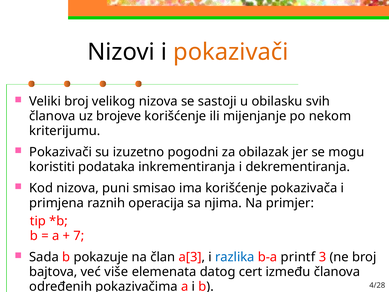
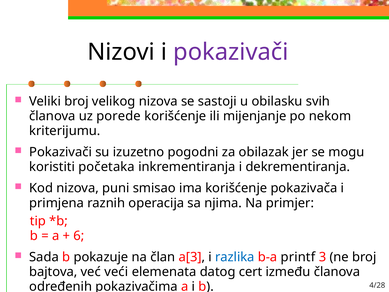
pokazivači at (231, 52) colour: orange -> purple
brojeve: brojeve -> porede
podataka: podataka -> početaka
7: 7 -> 6
više: više -> veći
